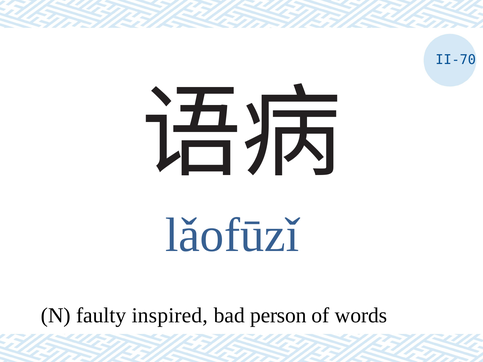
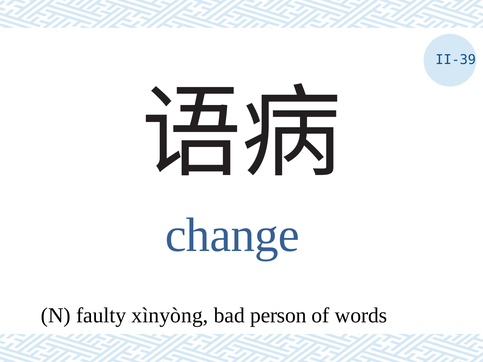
II-70: II-70 -> II-39
lǎofūzǐ: lǎofūzǐ -> change
inspired: inspired -> xìnyòng
